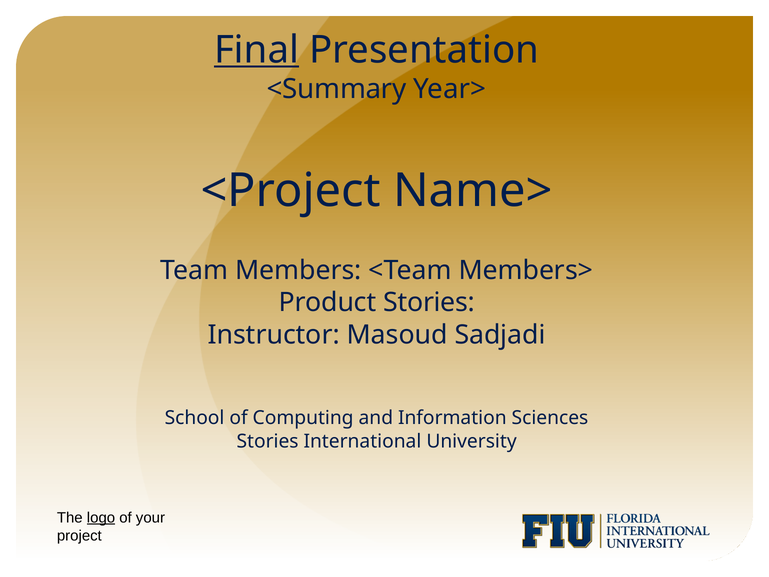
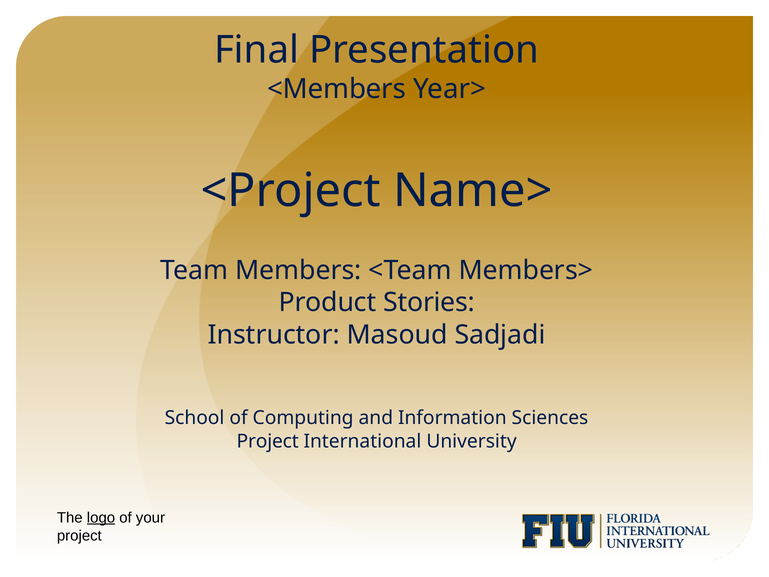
Final underline: present -> none
<Summary: <Summary -> <Members
Stories at (268, 441): Stories -> Project
